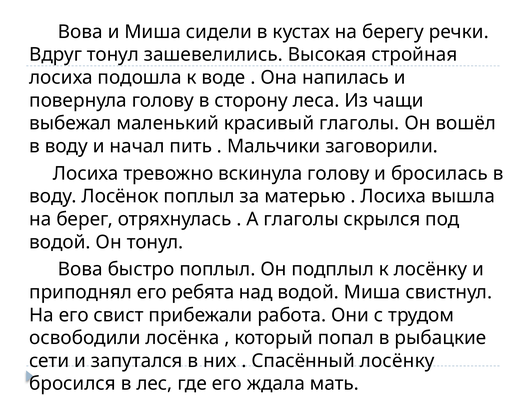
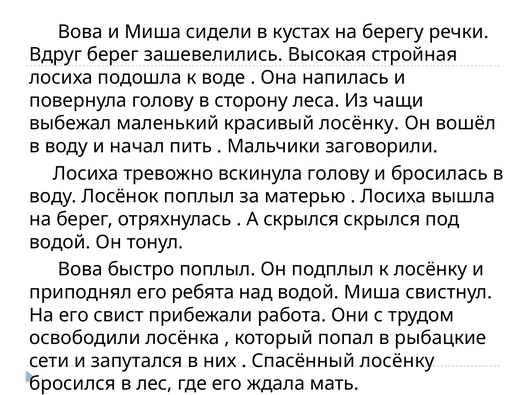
Вдруг тонул: тонул -> берег
красивый глаголы: глаголы -> лосёнку
А глаголы: глаголы -> скрылся
